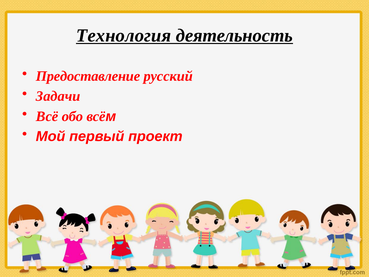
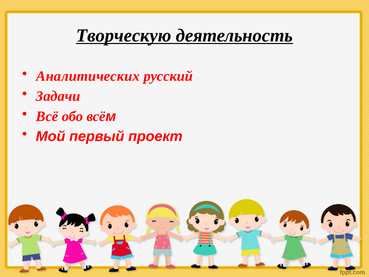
Технология: Технология -> Творческую
Предоставление: Предоставление -> Аналитических
